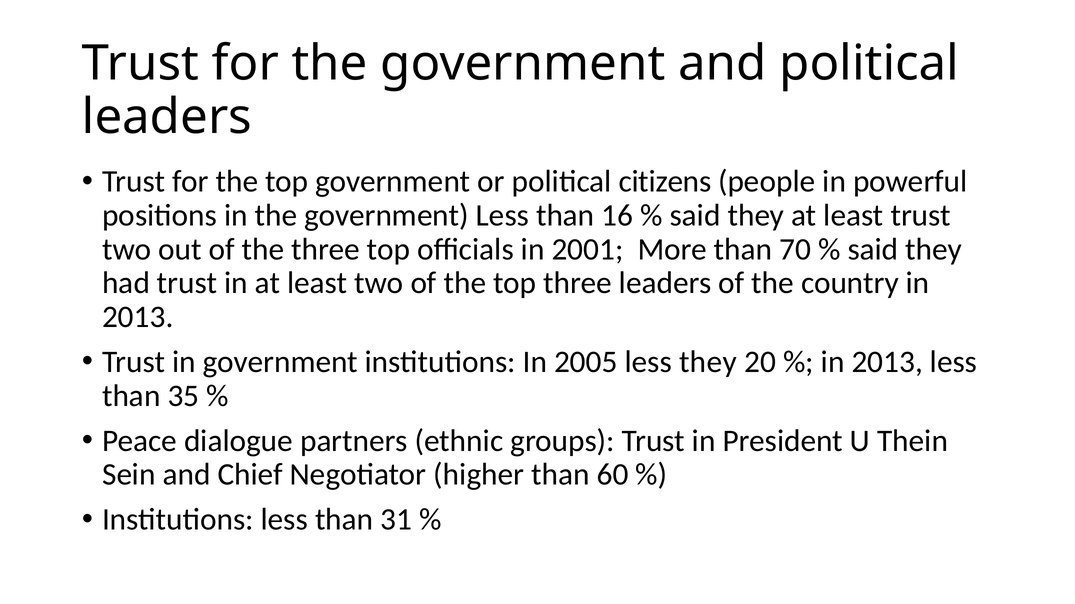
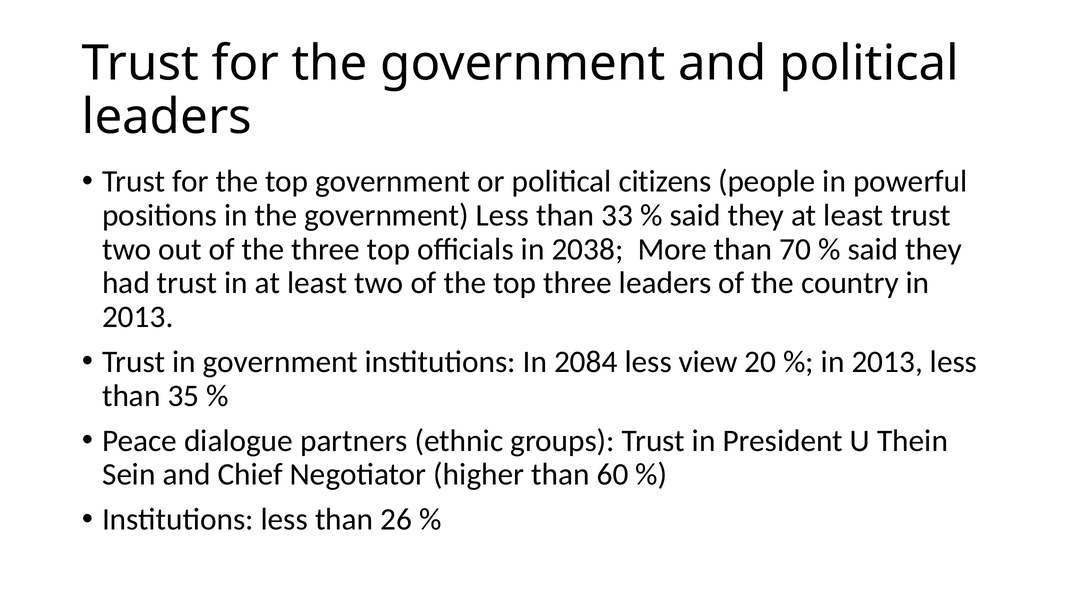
16: 16 -> 33
2001: 2001 -> 2038
2005: 2005 -> 2084
less they: they -> view
31: 31 -> 26
